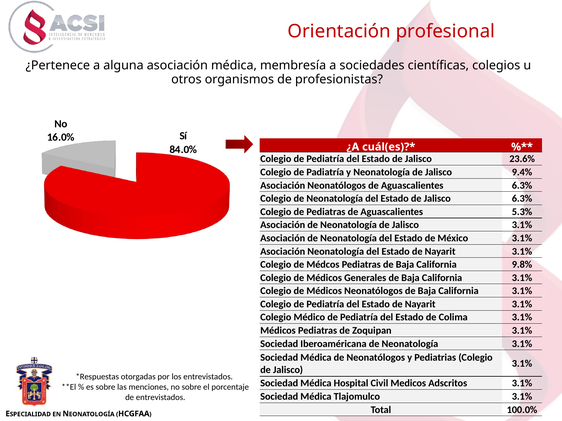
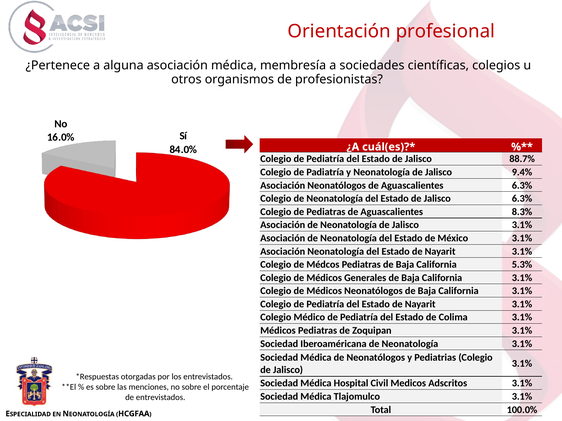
23.6%: 23.6% -> 88.7%
5.3%: 5.3% -> 8.3%
9.8%: 9.8% -> 5.3%
